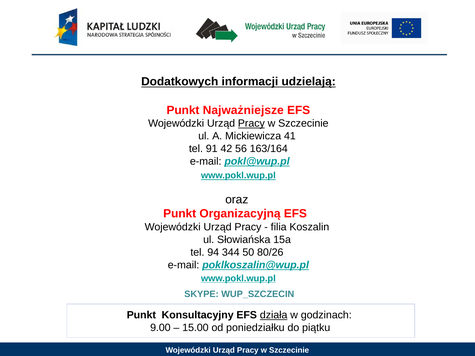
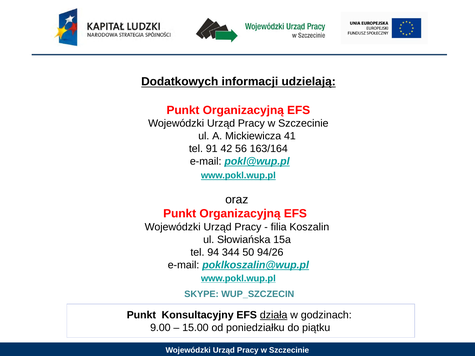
Najważniejsze at (243, 110): Najważniejsze -> Organizacyjną
Pracy at (251, 124) underline: present -> none
80/26: 80/26 -> 94/26
